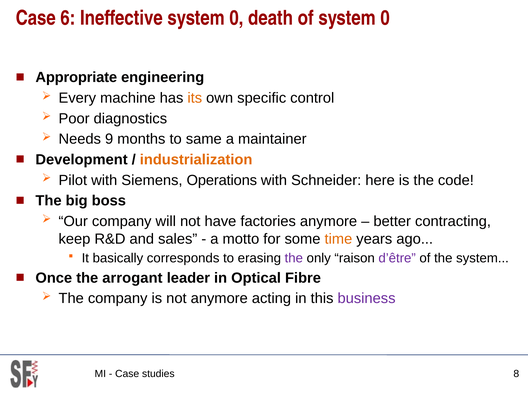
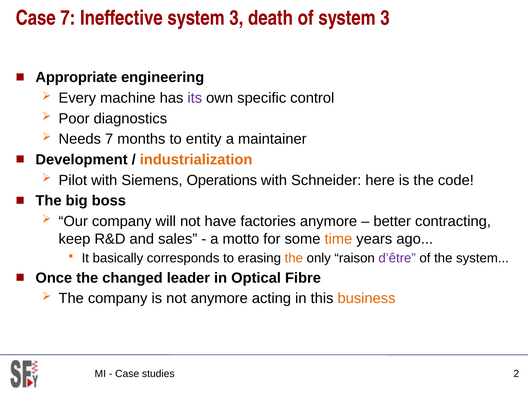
Case 6: 6 -> 7
Ineffective system 0: 0 -> 3
of system 0: 0 -> 3
its colour: orange -> purple
Needs 9: 9 -> 7
same: same -> entity
the at (294, 258) colour: purple -> orange
arrogant: arrogant -> changed
business colour: purple -> orange
8: 8 -> 2
